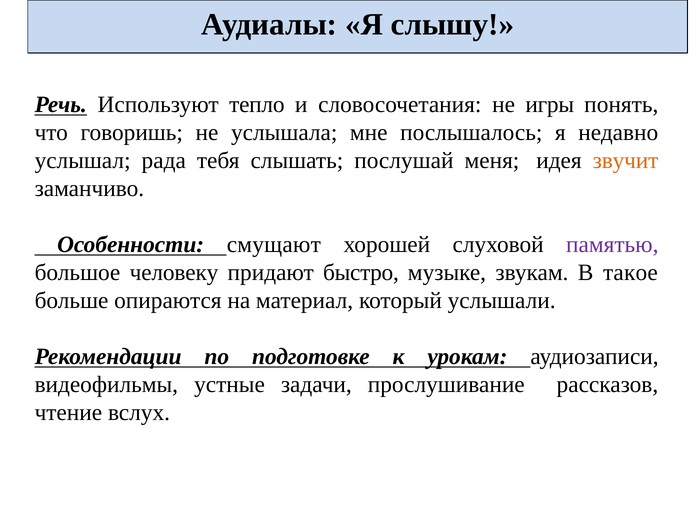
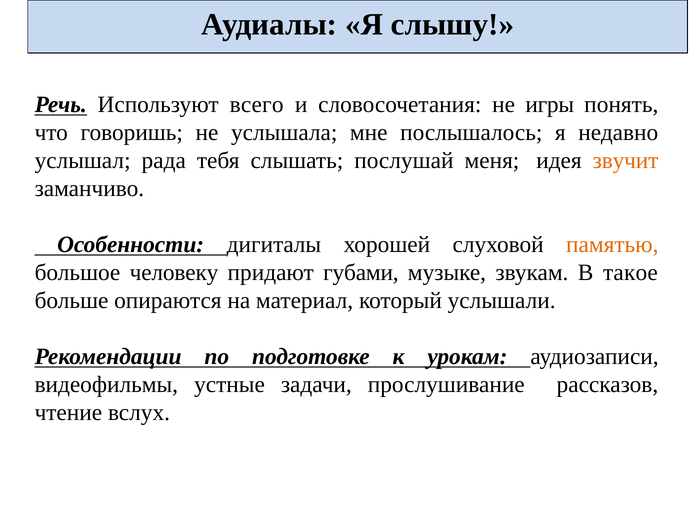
тепло: тепло -> всего
смущают: смущают -> дигиталы
памятью colour: purple -> orange
быстро: быстро -> губами
